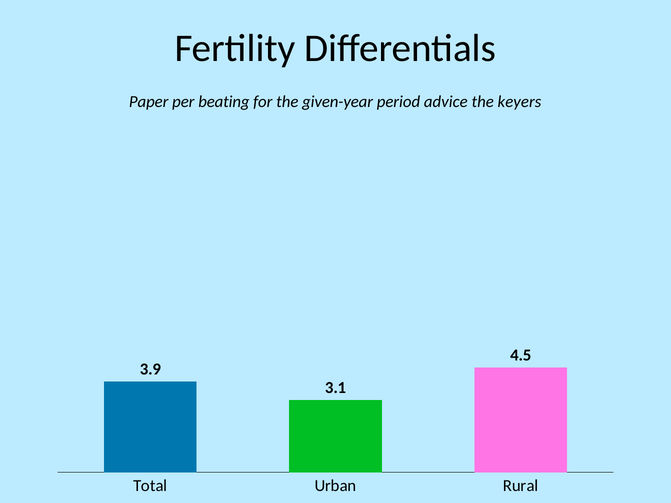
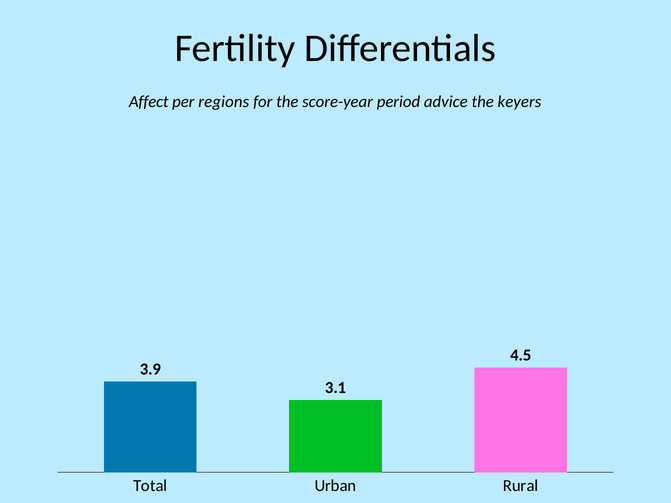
Paper: Paper -> Affect
beating: beating -> regions
given-year: given-year -> score-year
